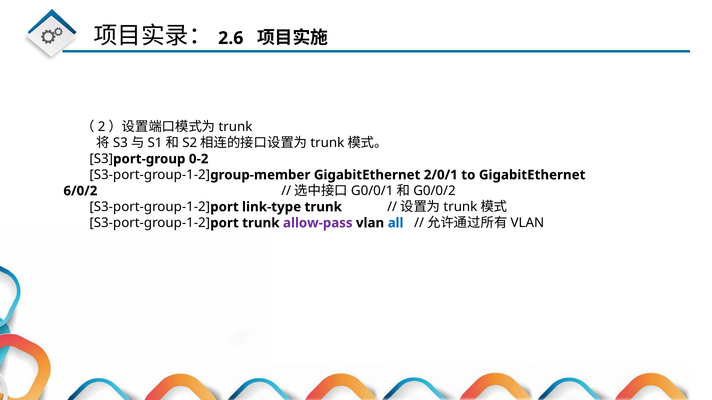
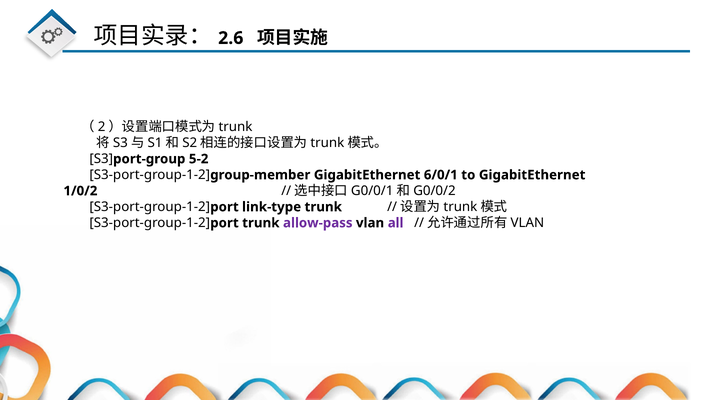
0-2: 0-2 -> 5-2
2/0/1: 2/0/1 -> 6/0/1
6/0/2: 6/0/2 -> 1/0/2
all colour: blue -> purple
